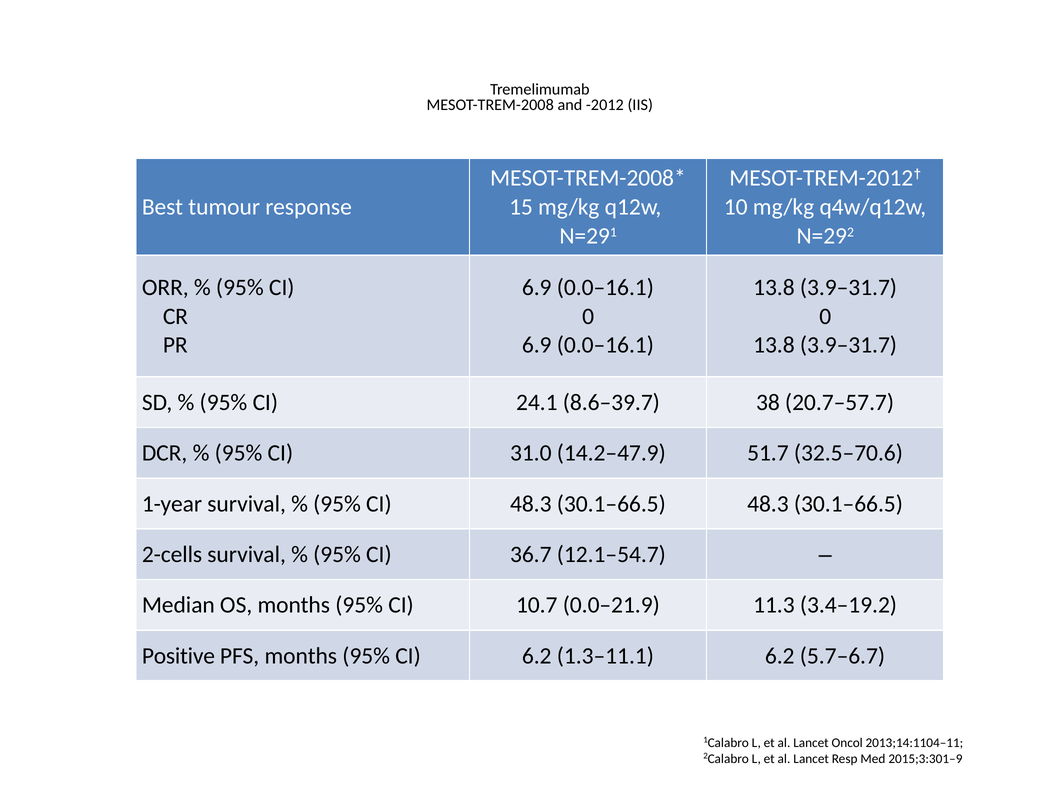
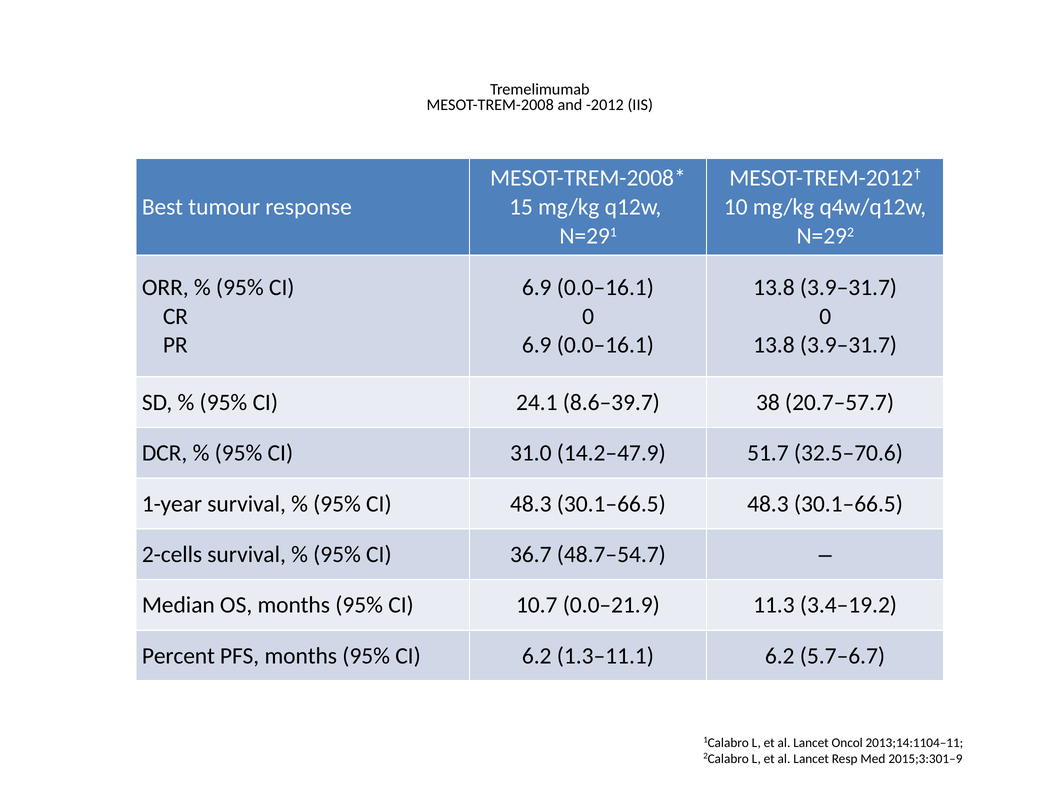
12.1–54.7: 12.1–54.7 -> 48.7–54.7
Positive: Positive -> Percent
